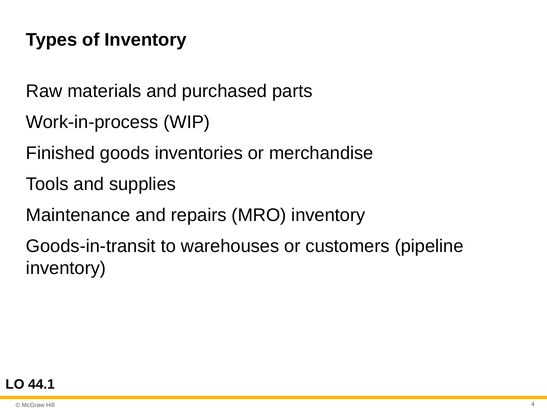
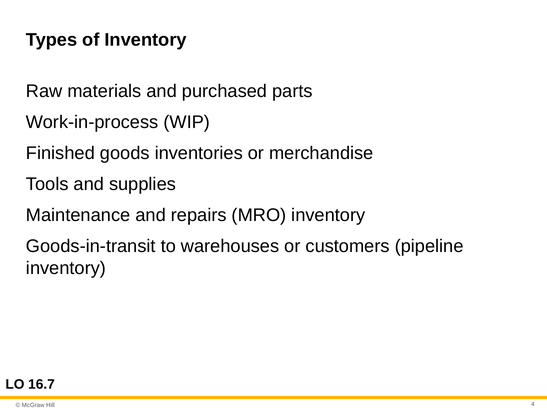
44.1: 44.1 -> 16.7
